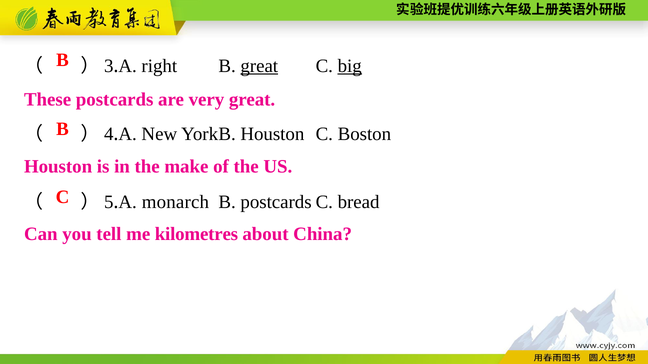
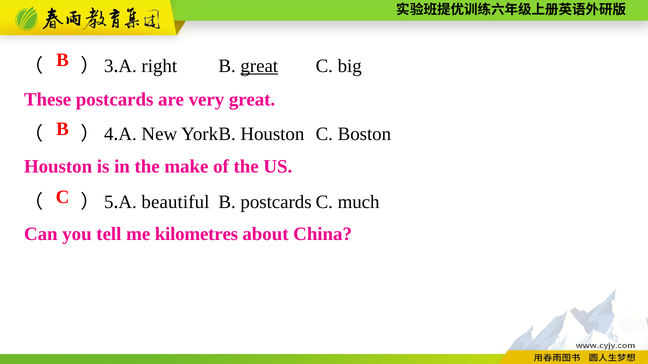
big underline: present -> none
monarch: monarch -> beautiful
bread: bread -> much
